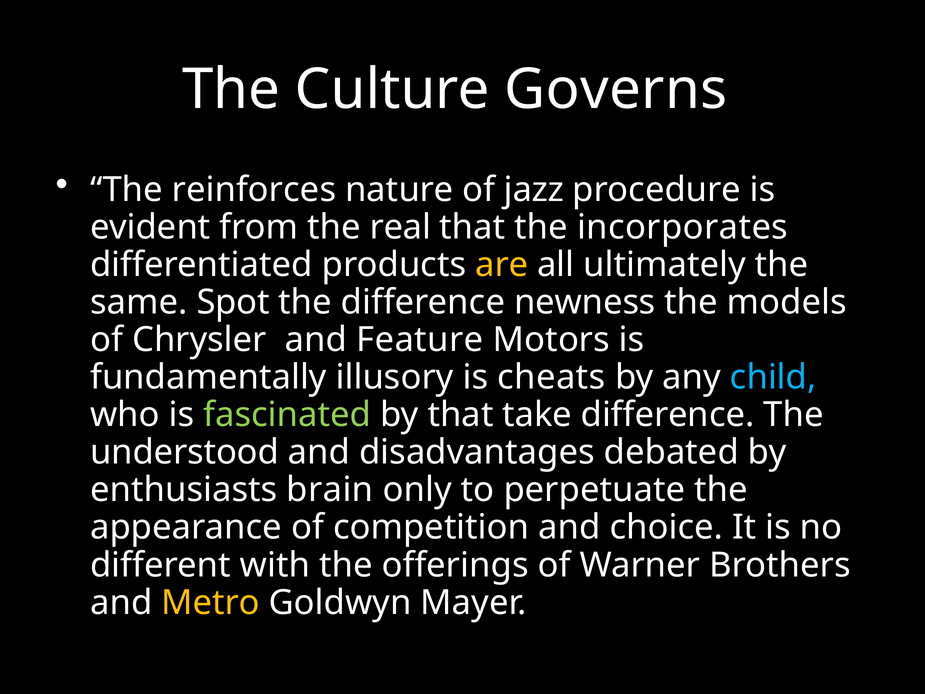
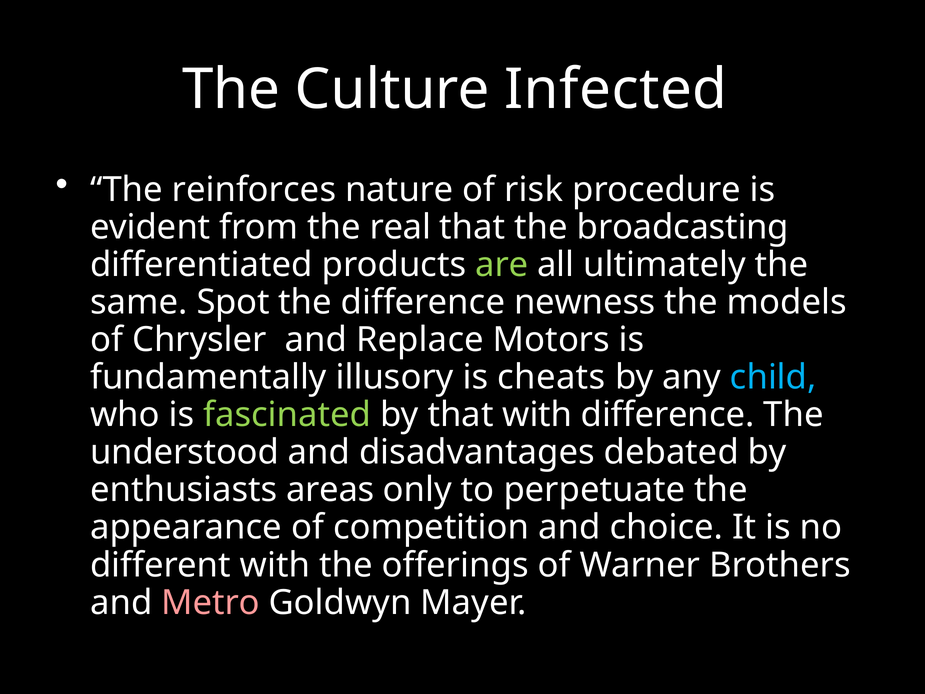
Governs: Governs -> Infected
jazz: jazz -> risk
incorporates: incorporates -> broadcasting
are colour: yellow -> light green
Feature: Feature -> Replace
that take: take -> with
brain: brain -> areas
Metro colour: yellow -> pink
